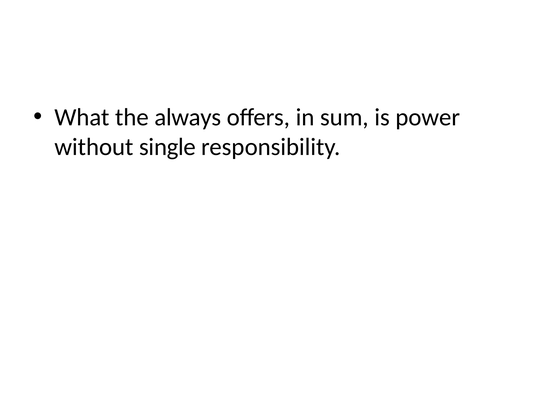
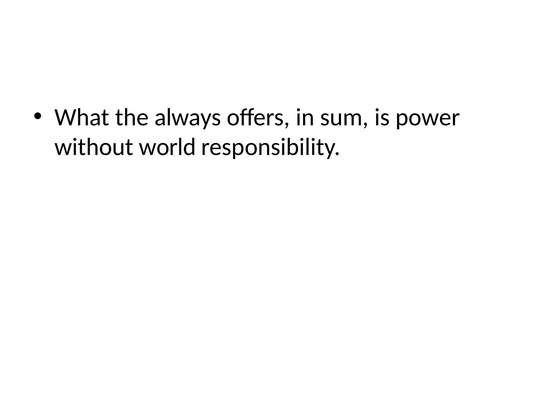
single: single -> world
